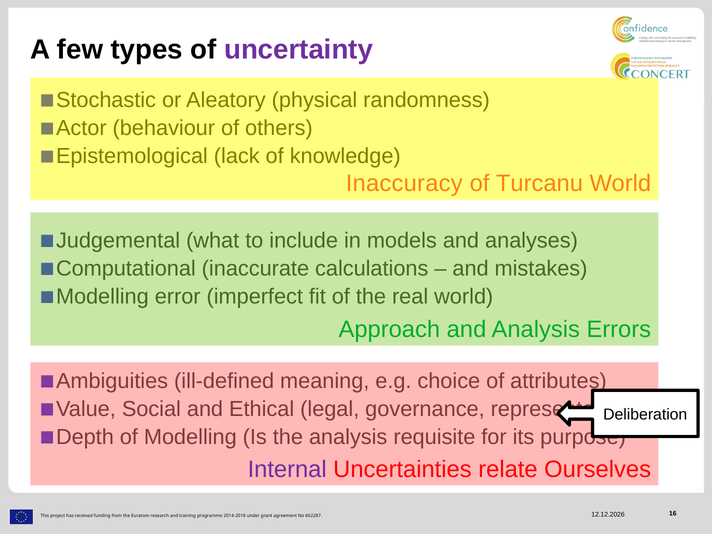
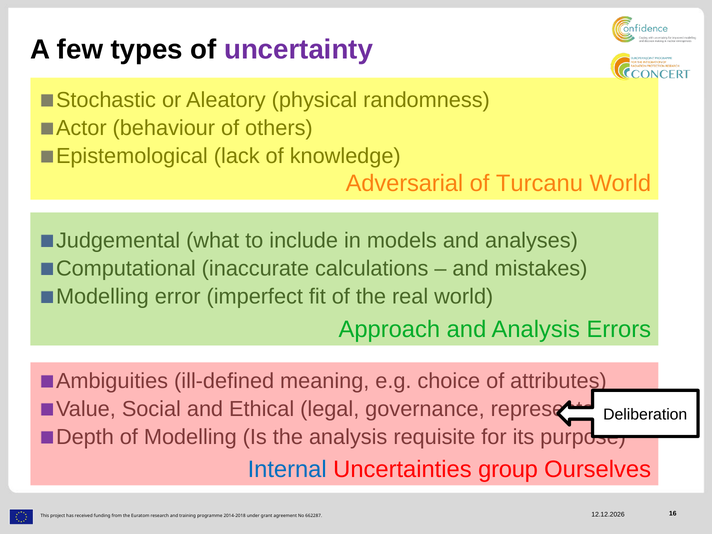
Inaccuracy: Inaccuracy -> Adversarial
Internal colour: purple -> blue
relate: relate -> group
